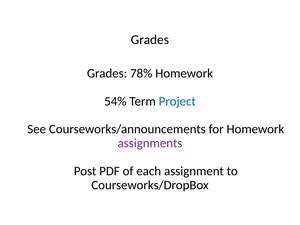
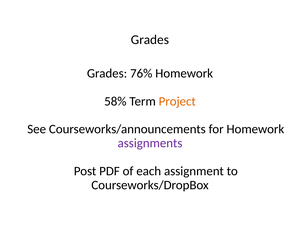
78%: 78% -> 76%
54%: 54% -> 58%
Project colour: blue -> orange
